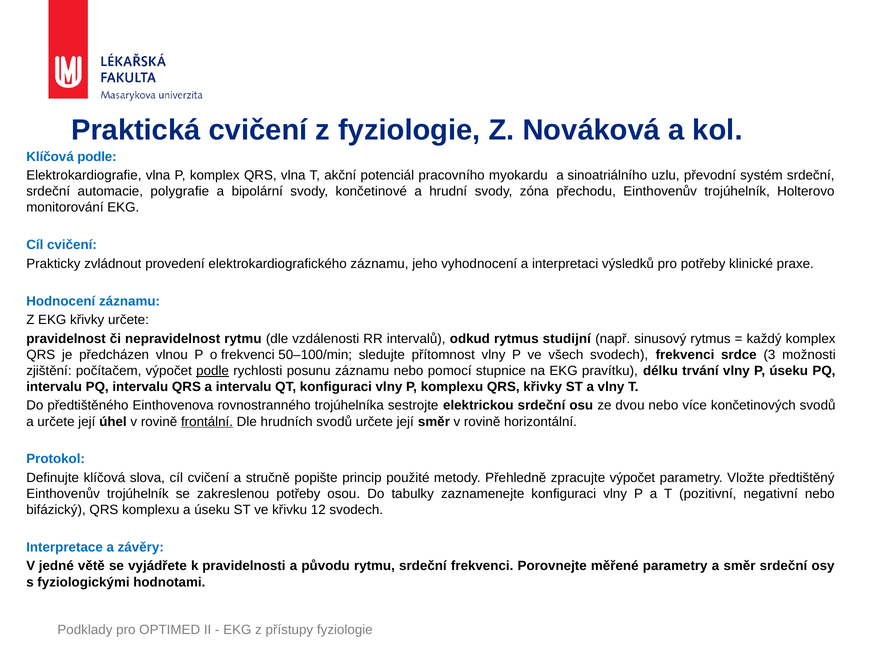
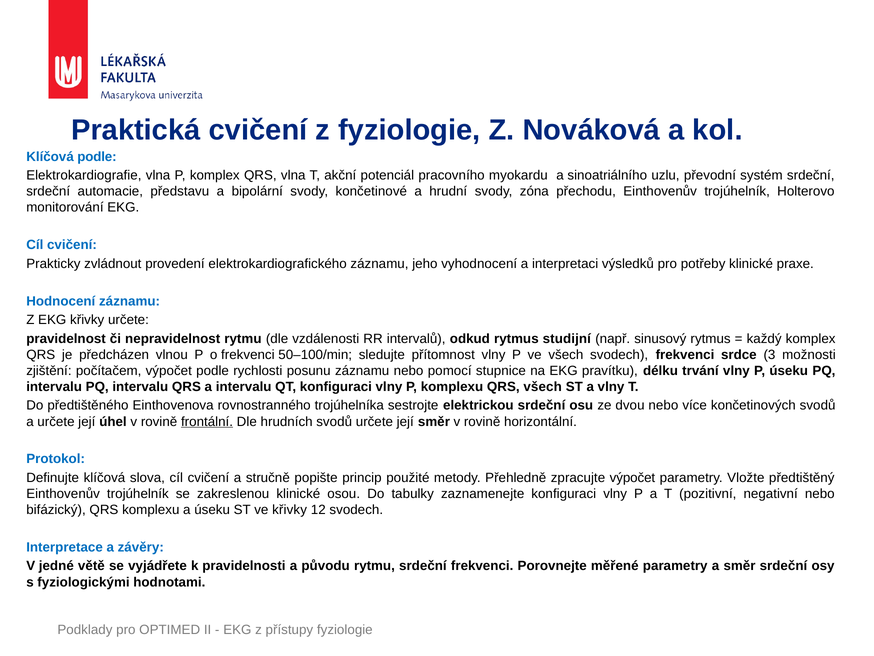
polygrafie: polygrafie -> představu
podle at (213, 370) underline: present -> none
QRS křivky: křivky -> všech
zakreslenou potřeby: potřeby -> klinické
ve křivku: křivku -> křivky
